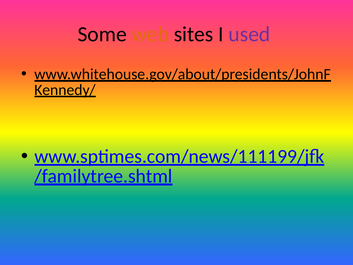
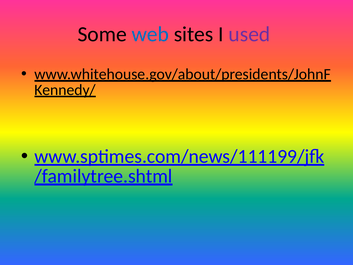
web colour: orange -> blue
